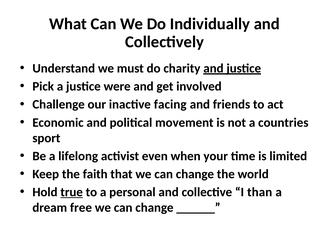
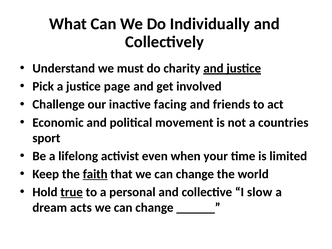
were: were -> page
faith underline: none -> present
than: than -> slow
free: free -> acts
